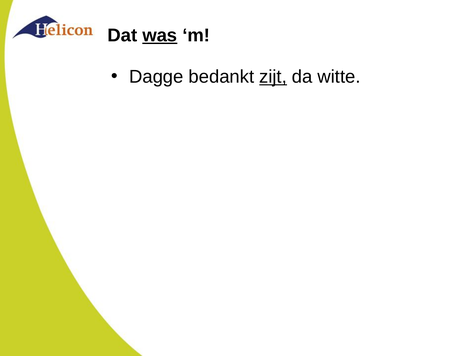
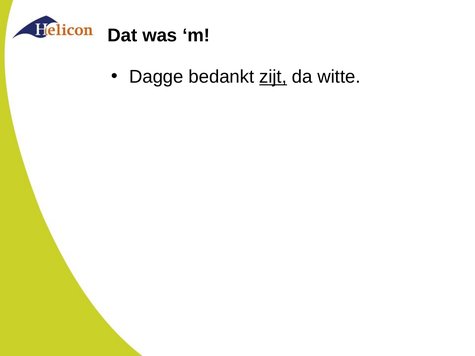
was underline: present -> none
